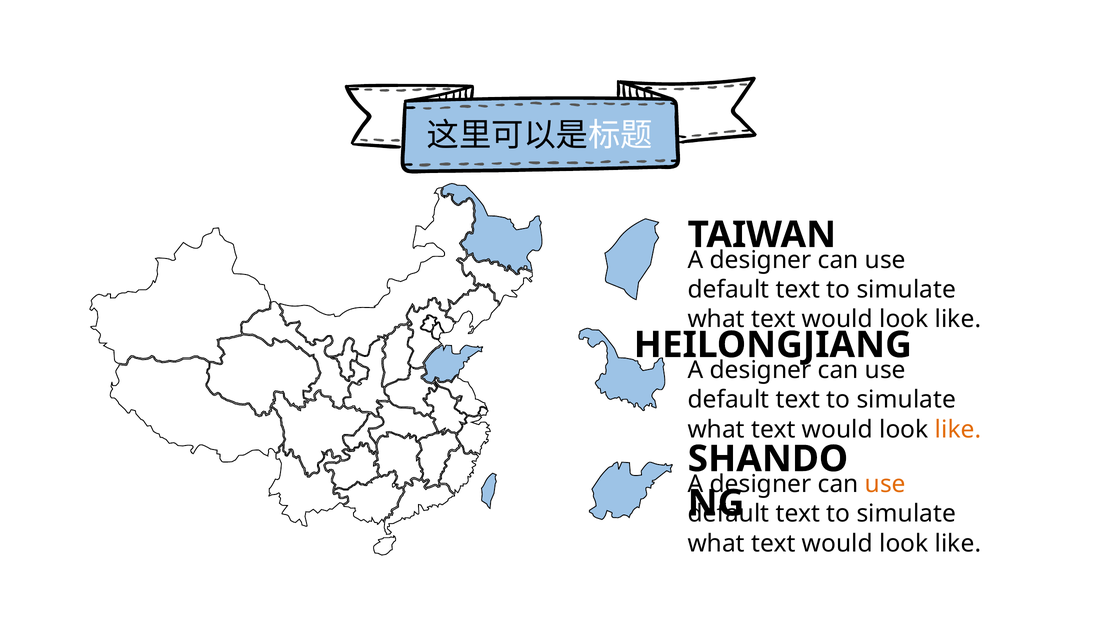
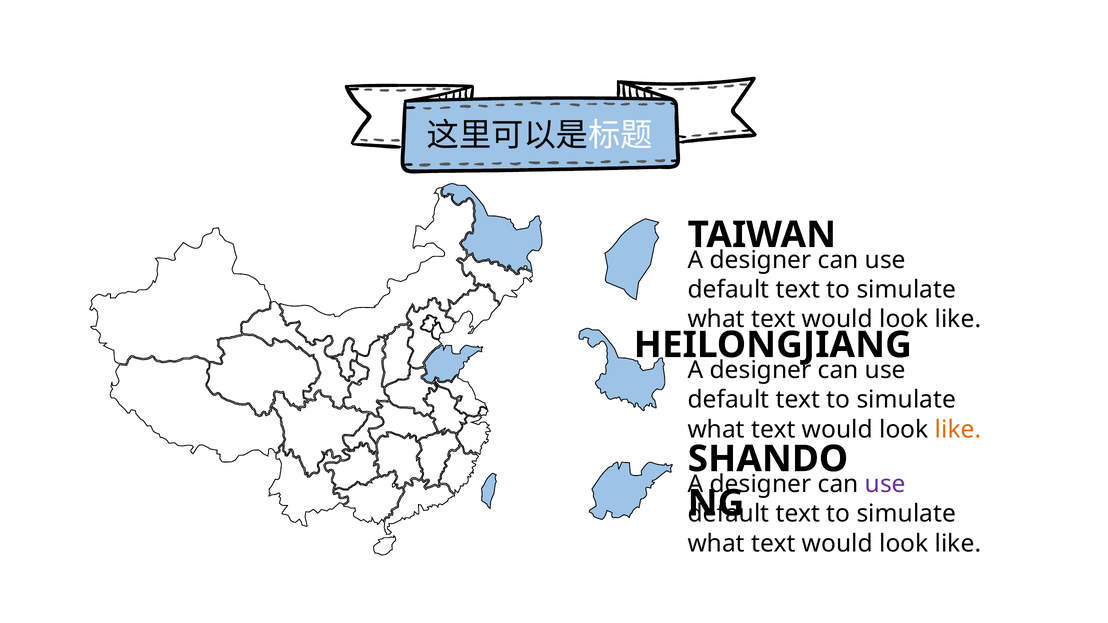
use at (885, 484) colour: orange -> purple
